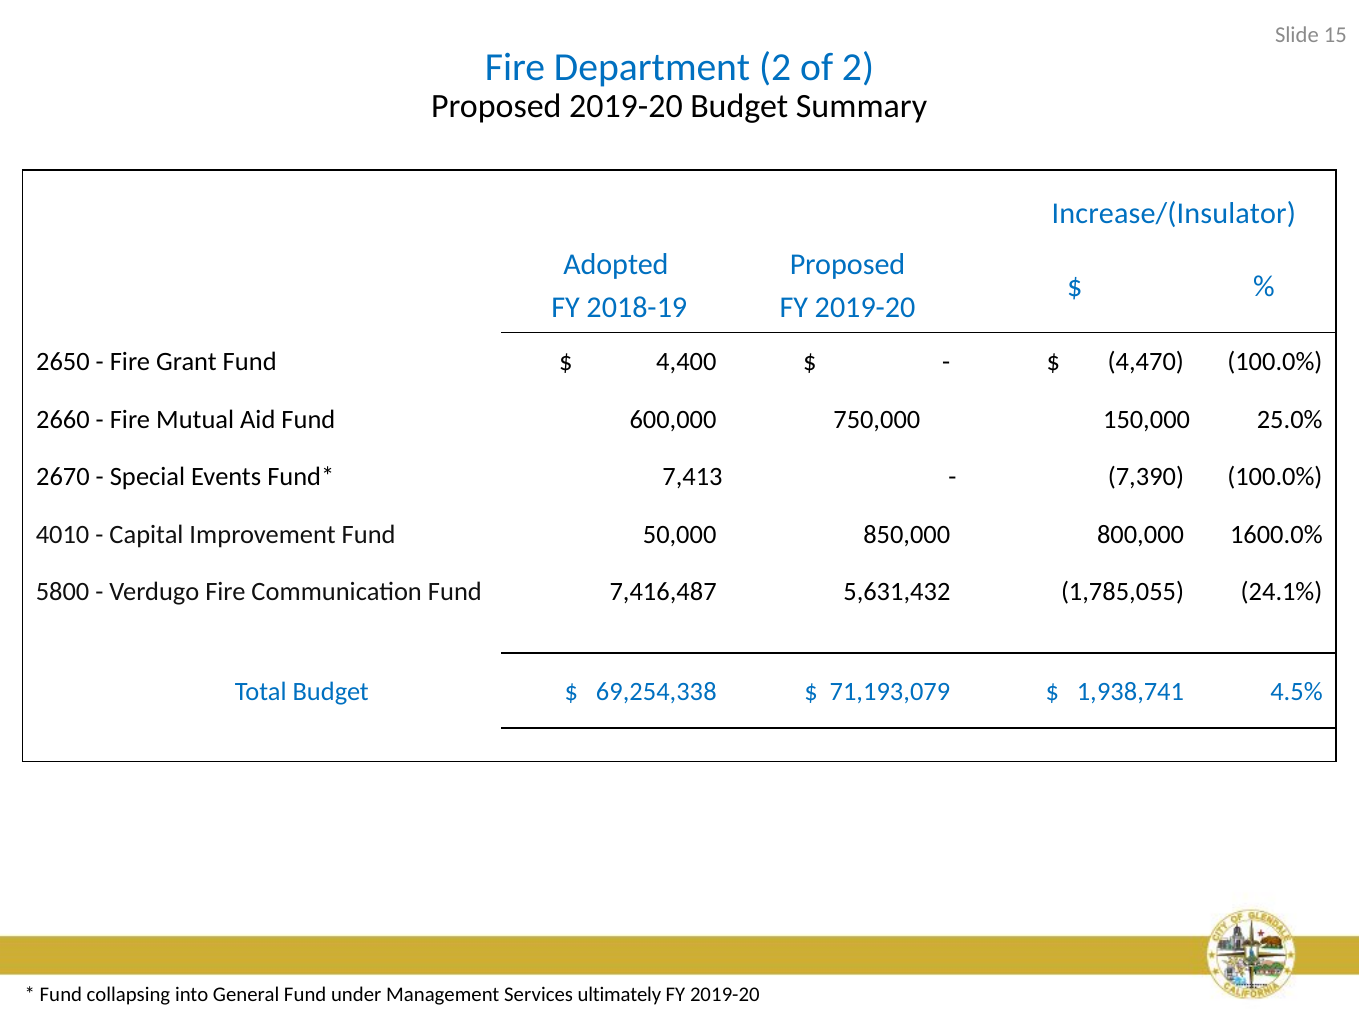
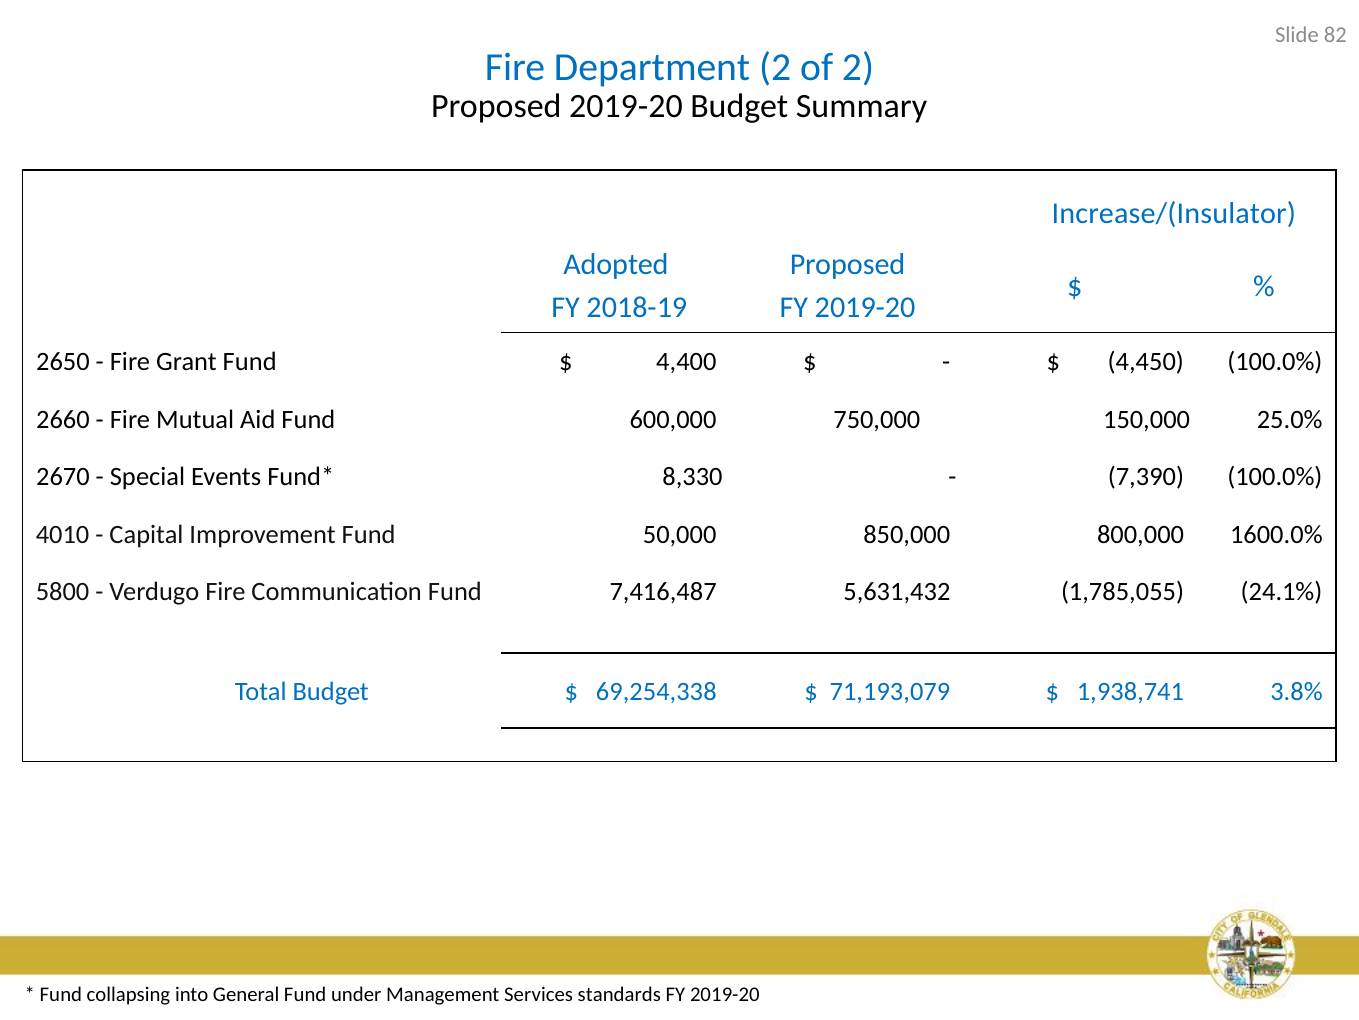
15: 15 -> 82
4,470: 4,470 -> 4,450
7,413: 7,413 -> 8,330
4.5%: 4.5% -> 3.8%
ultimately: ultimately -> standards
